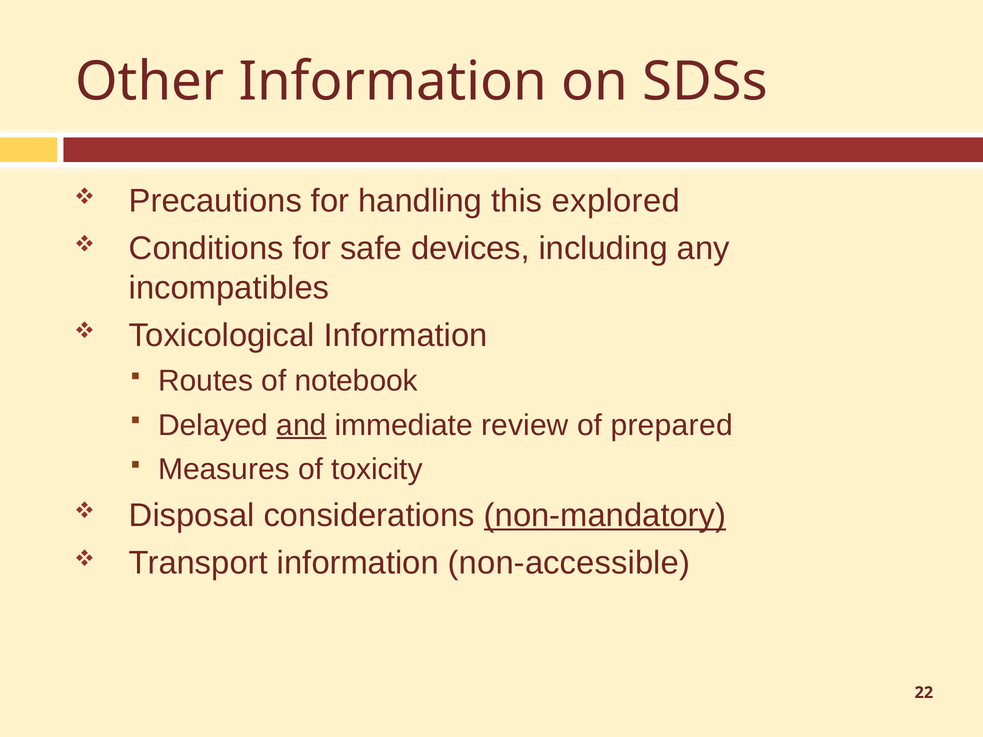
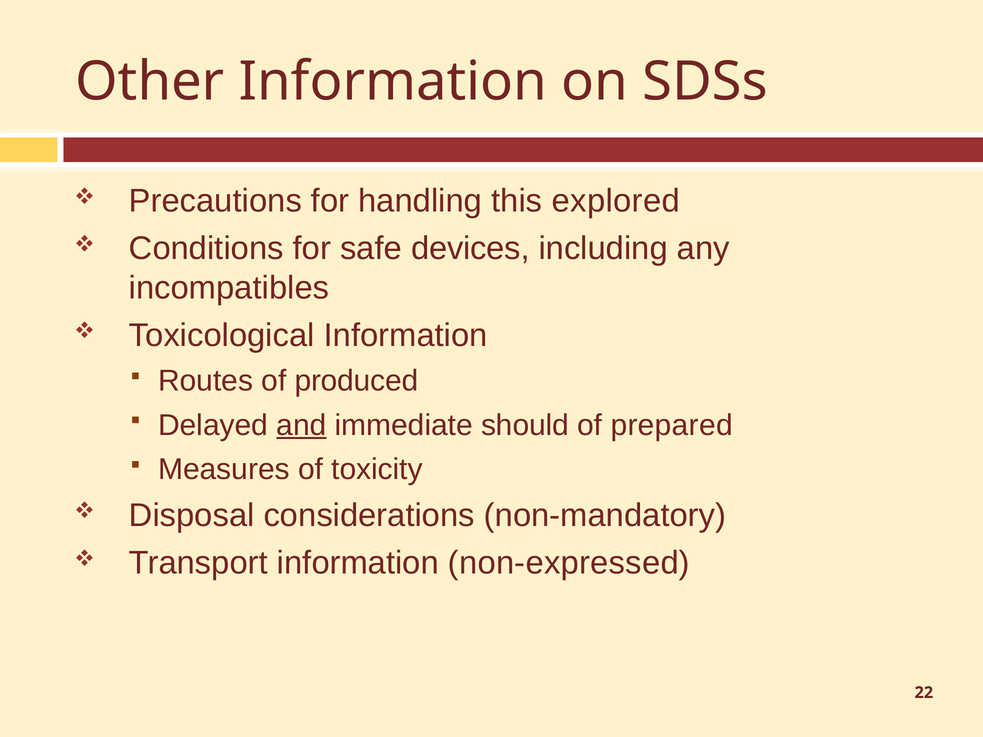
notebook: notebook -> produced
review: review -> should
non-mandatory underline: present -> none
non-accessible: non-accessible -> non-expressed
